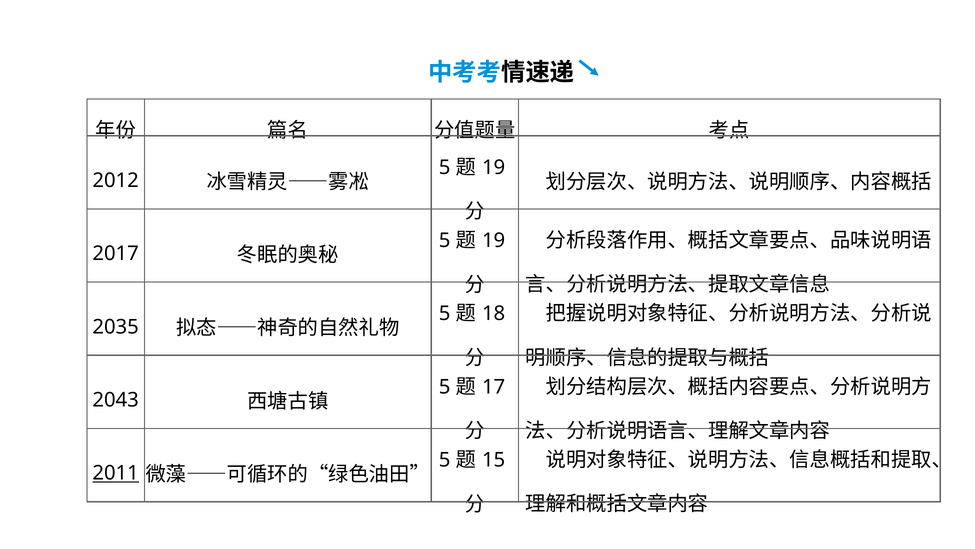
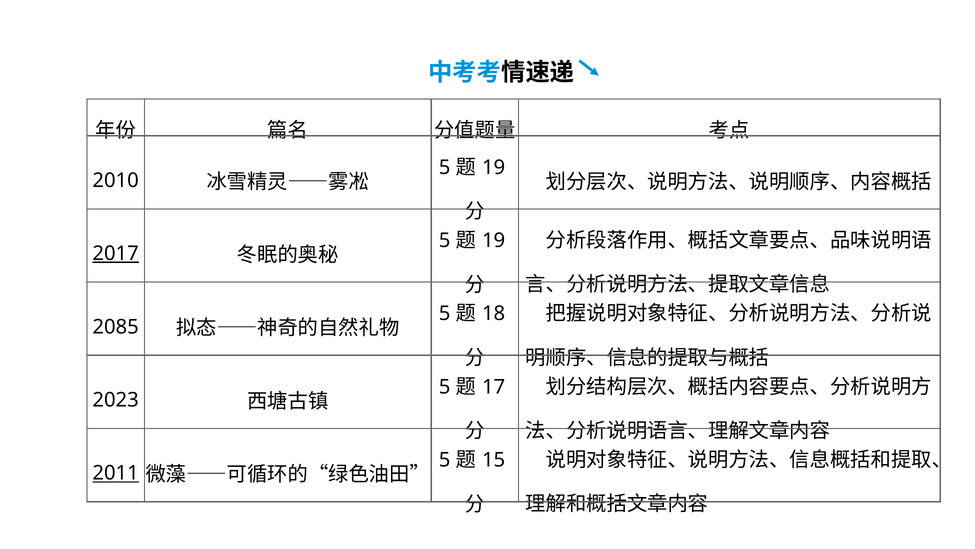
2012: 2012 -> 2010
2017 underline: none -> present
2035: 2035 -> 2085
2043: 2043 -> 2023
